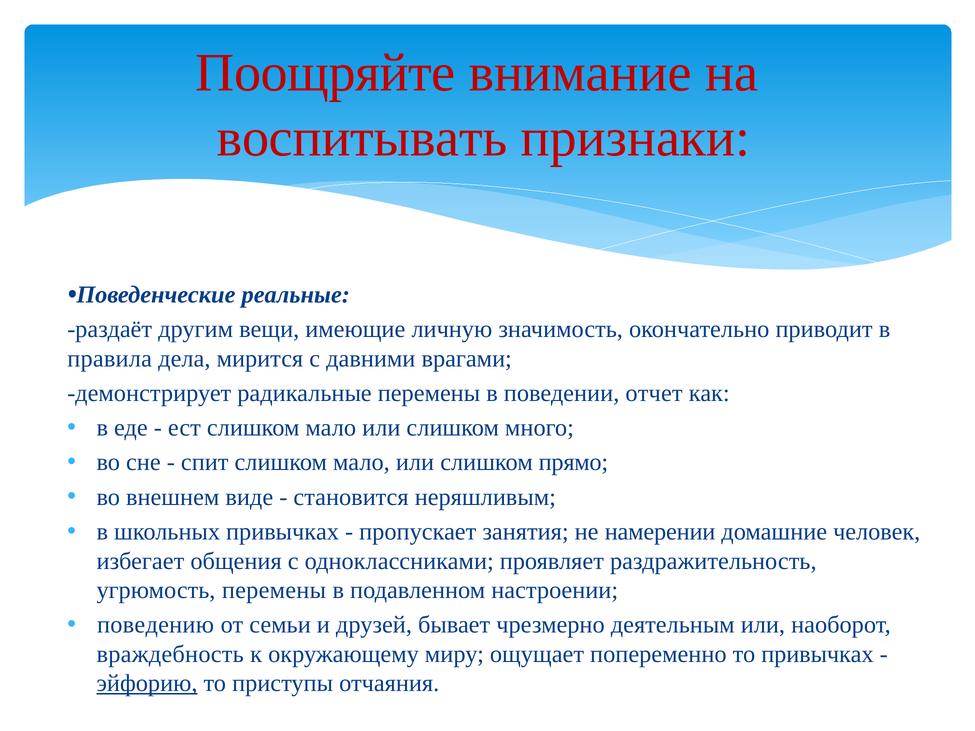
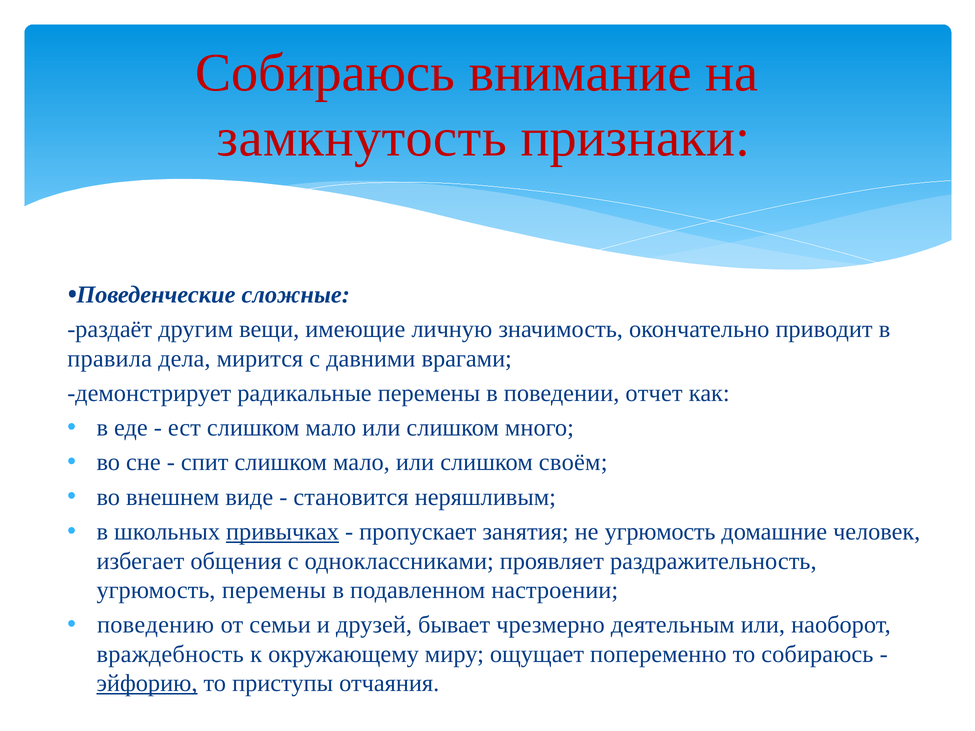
Поощряйте at (325, 73): Поощряйте -> Собираюсь
воспитывать: воспитывать -> замкнутость
реальные: реальные -> сложные
прямо: прямо -> своём
привычках at (283, 532) underline: none -> present
не намерении: намерении -> угрюмость
то привычках: привычках -> собираюсь
